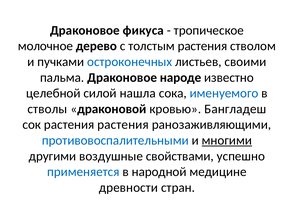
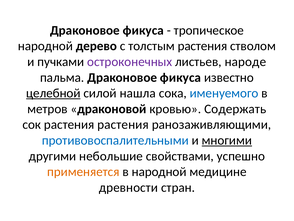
молочное at (45, 46): молочное -> народной
остроконечных colour: blue -> purple
своими: своими -> народе
пальма Драконовое народе: народе -> фикуса
целебной underline: none -> present
стволы: стволы -> метров
Бангладеш: Бангладеш -> Содержать
воздушные: воздушные -> небольшие
применяется colour: blue -> orange
